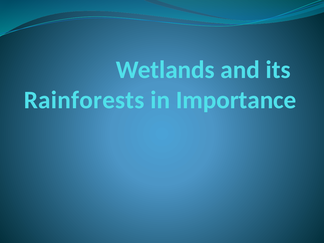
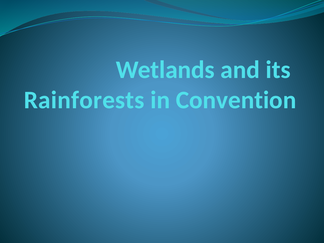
Importance: Importance -> Convention
